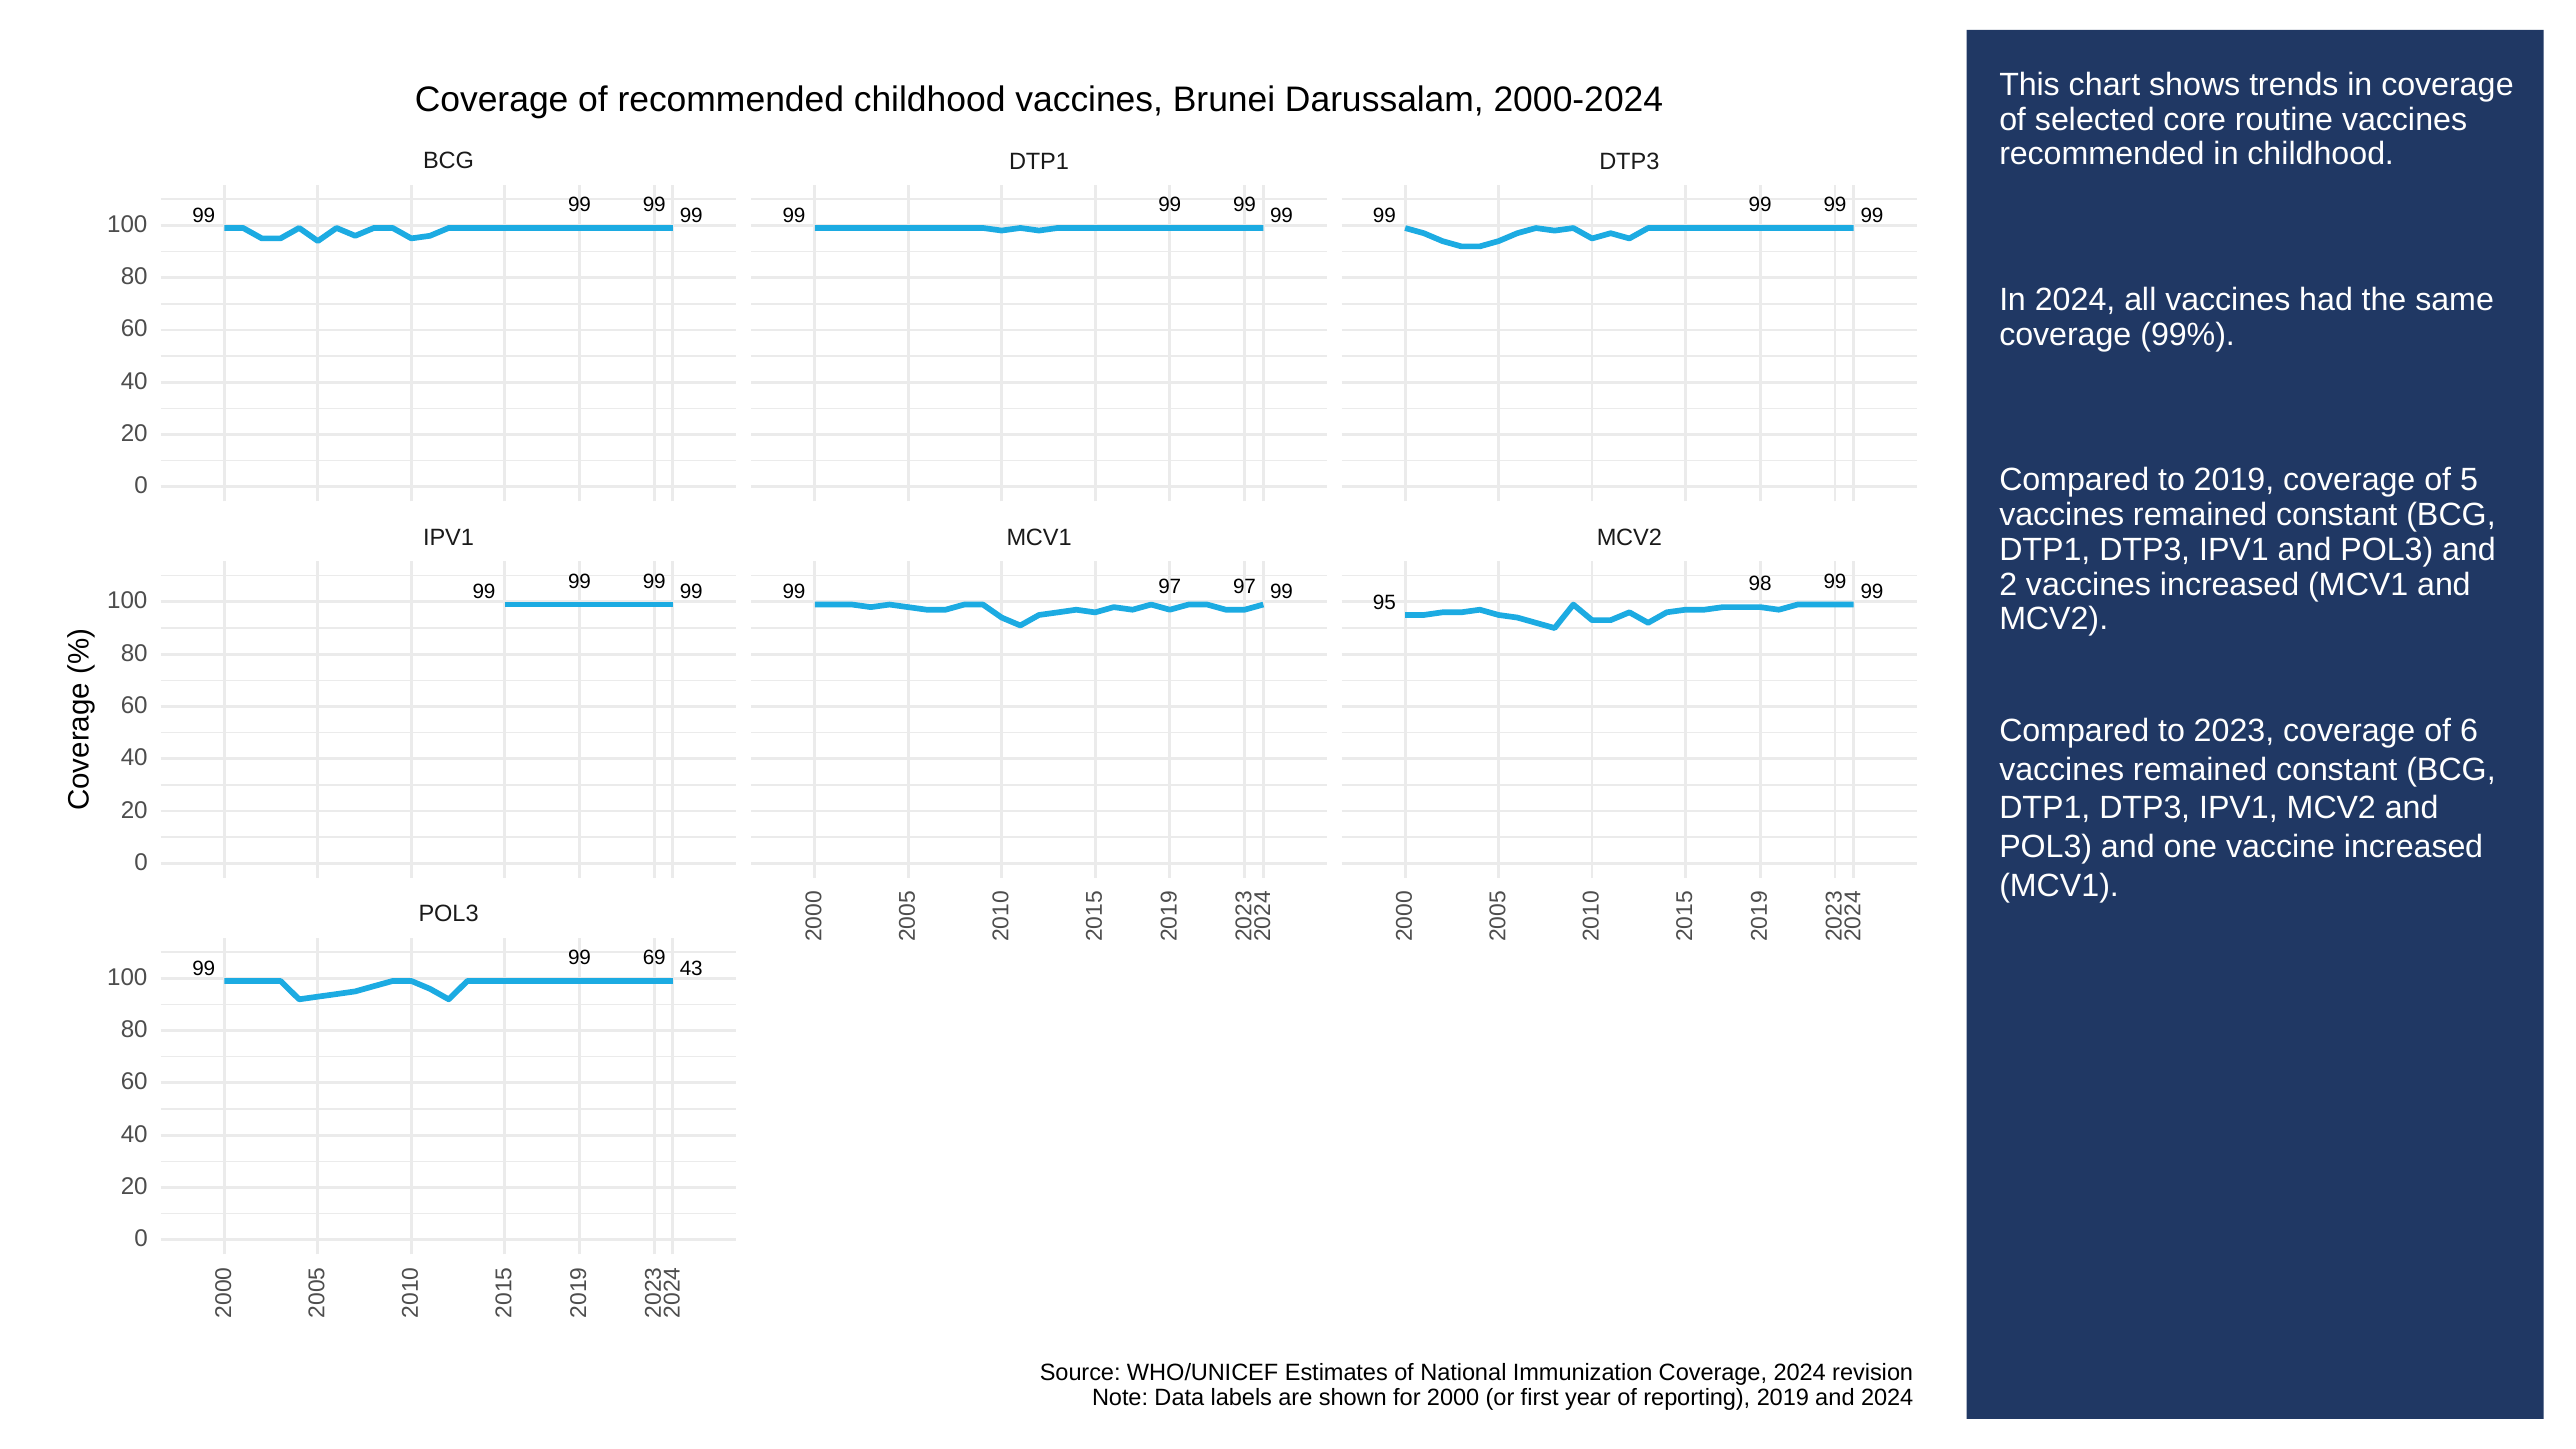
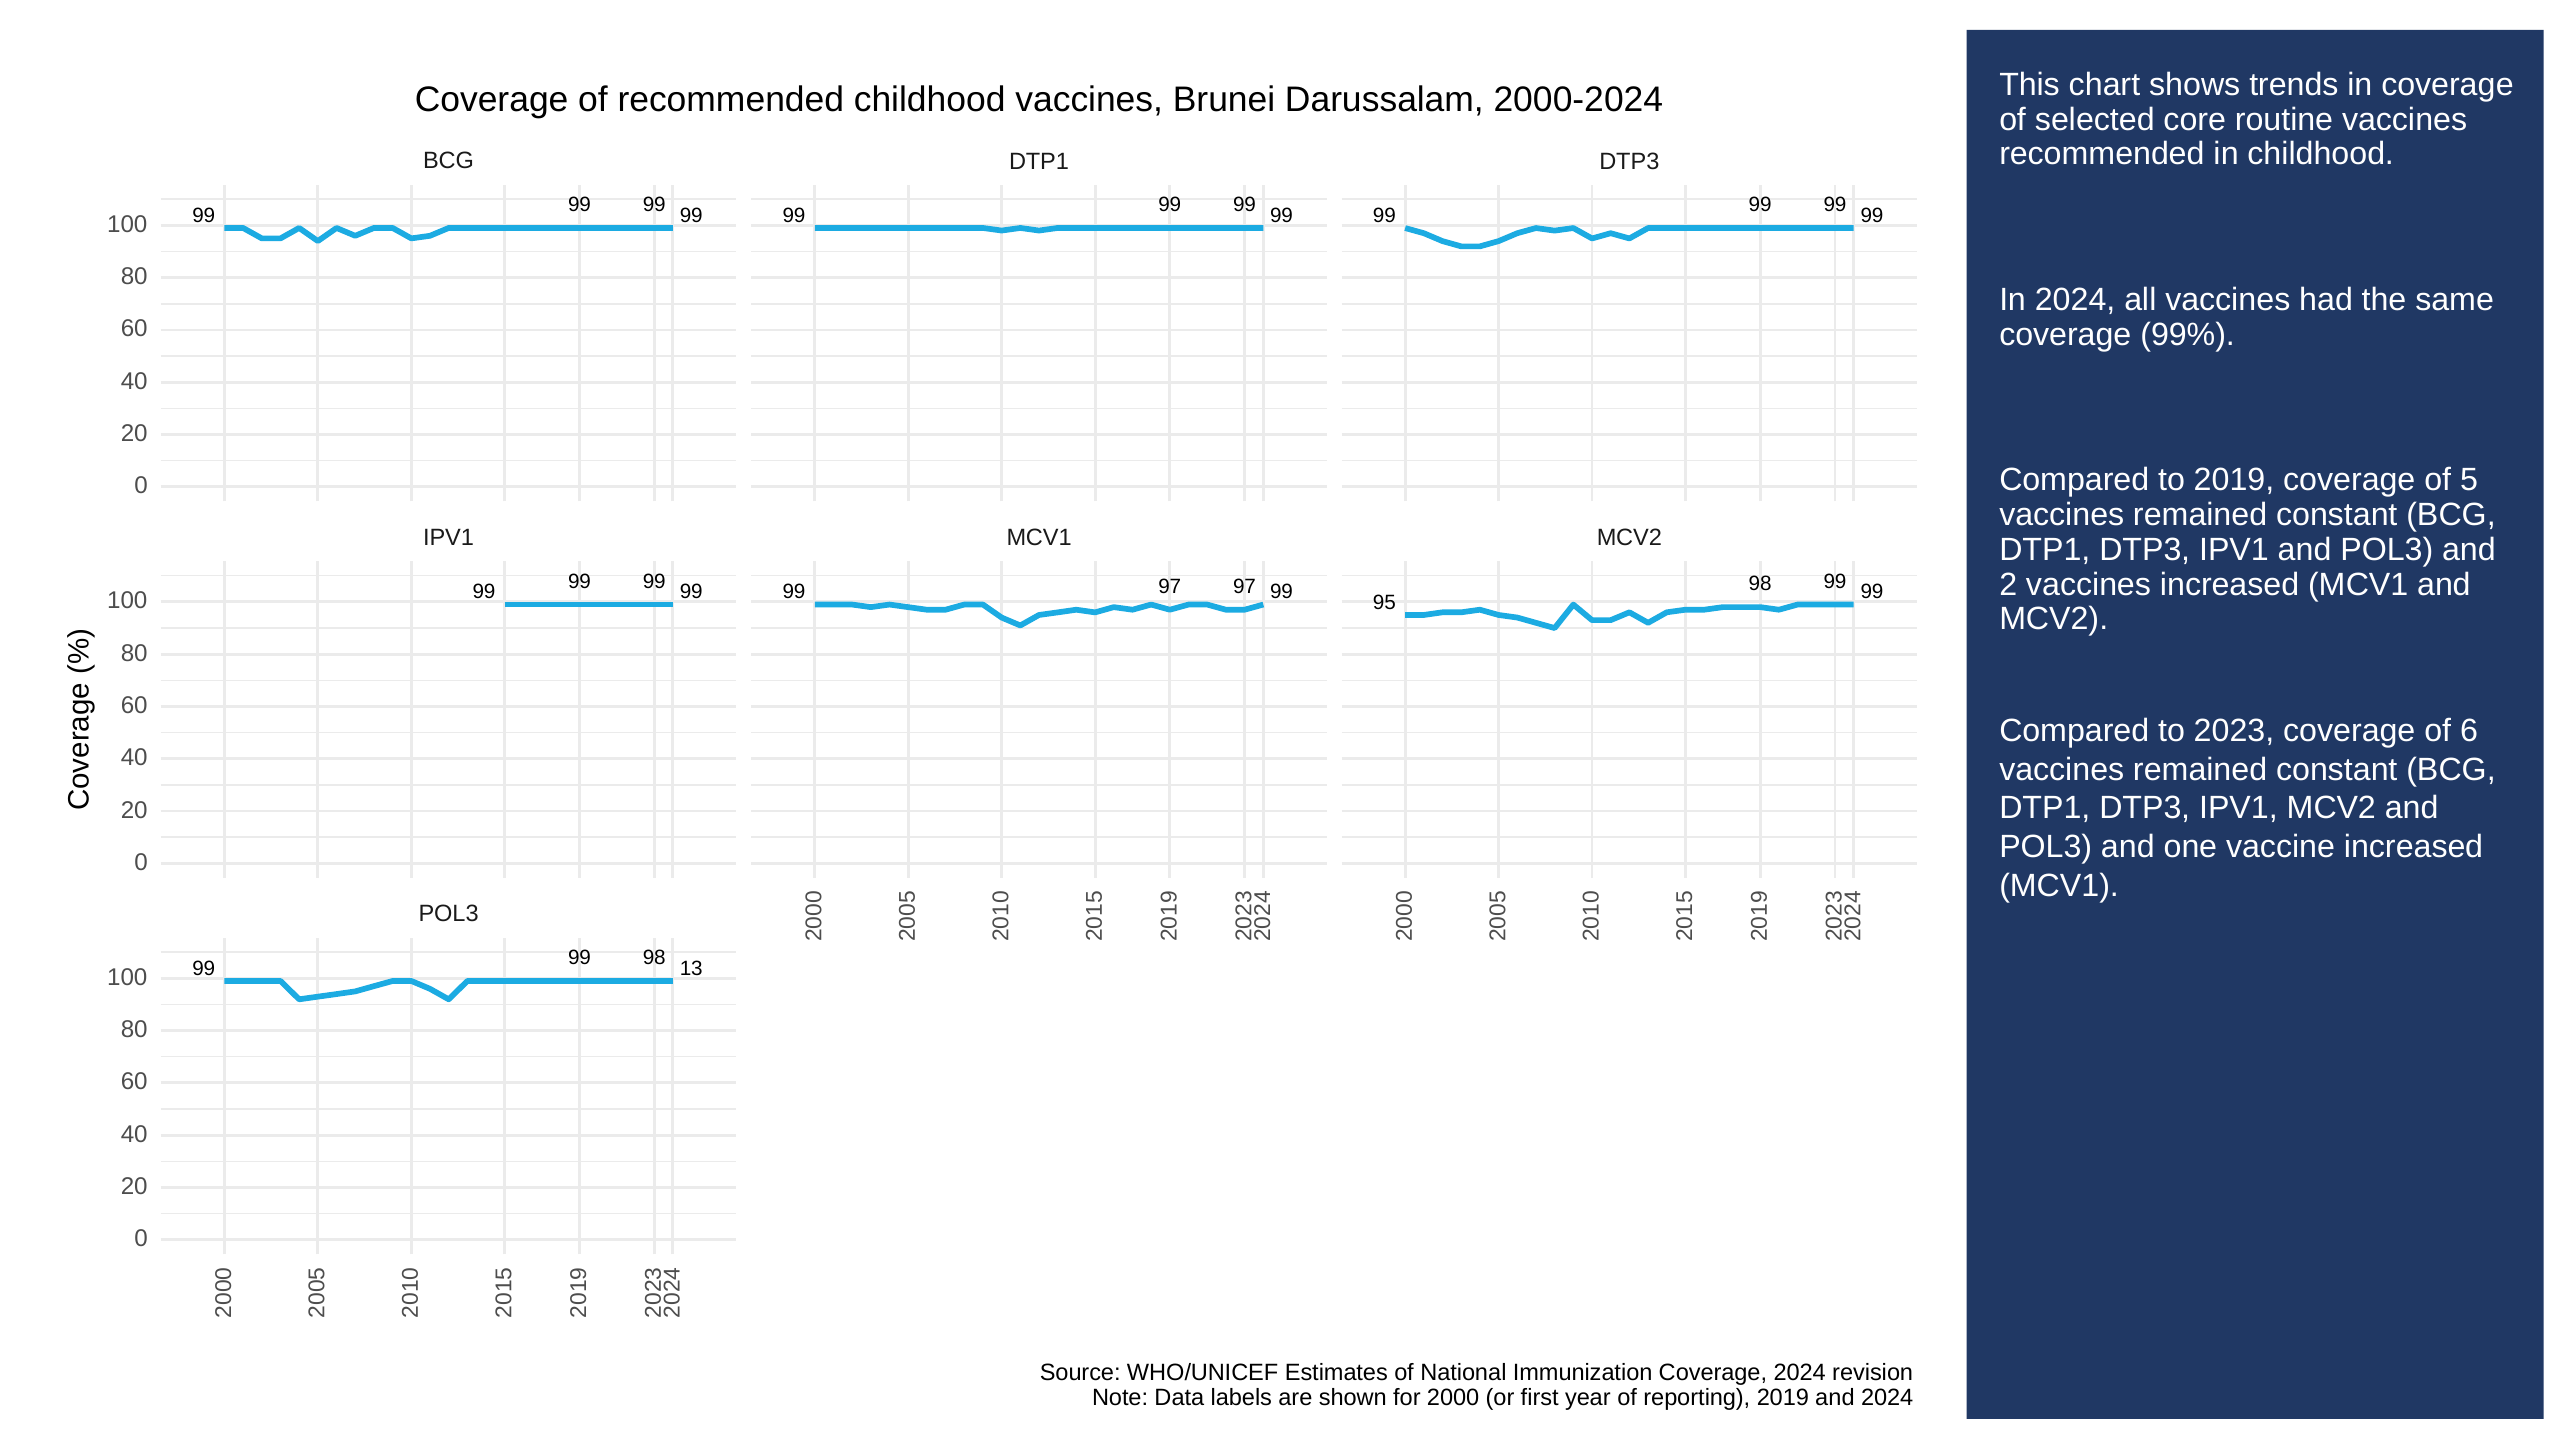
69 at (654, 958): 69 -> 98
43: 43 -> 13
